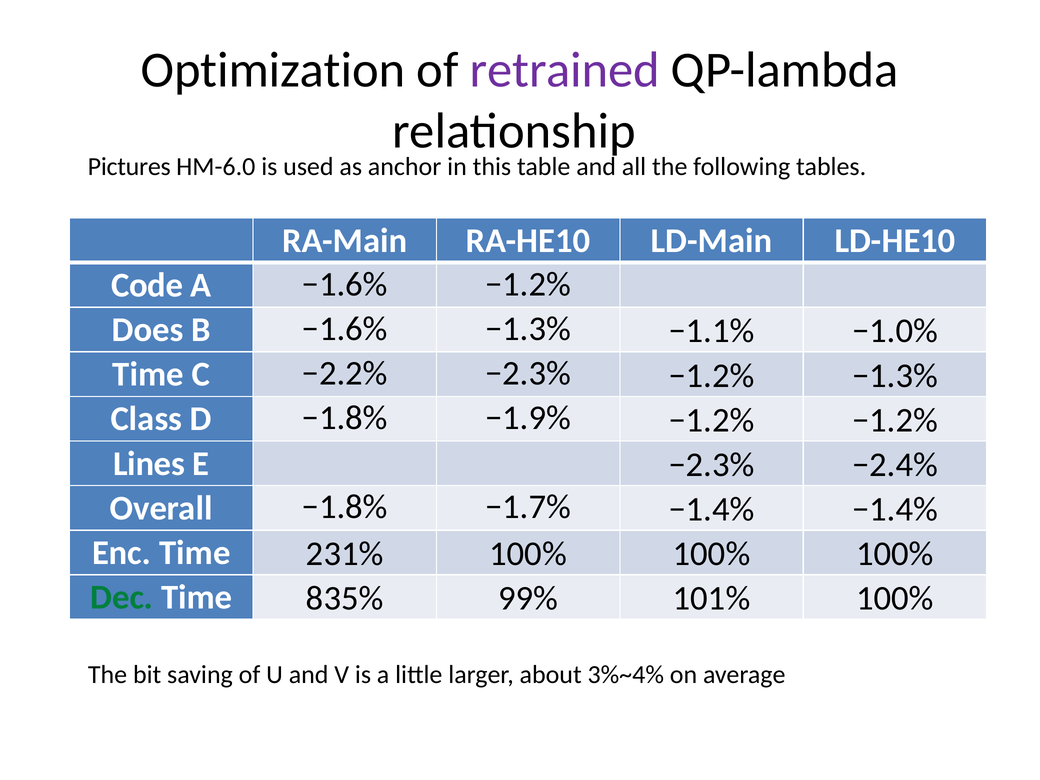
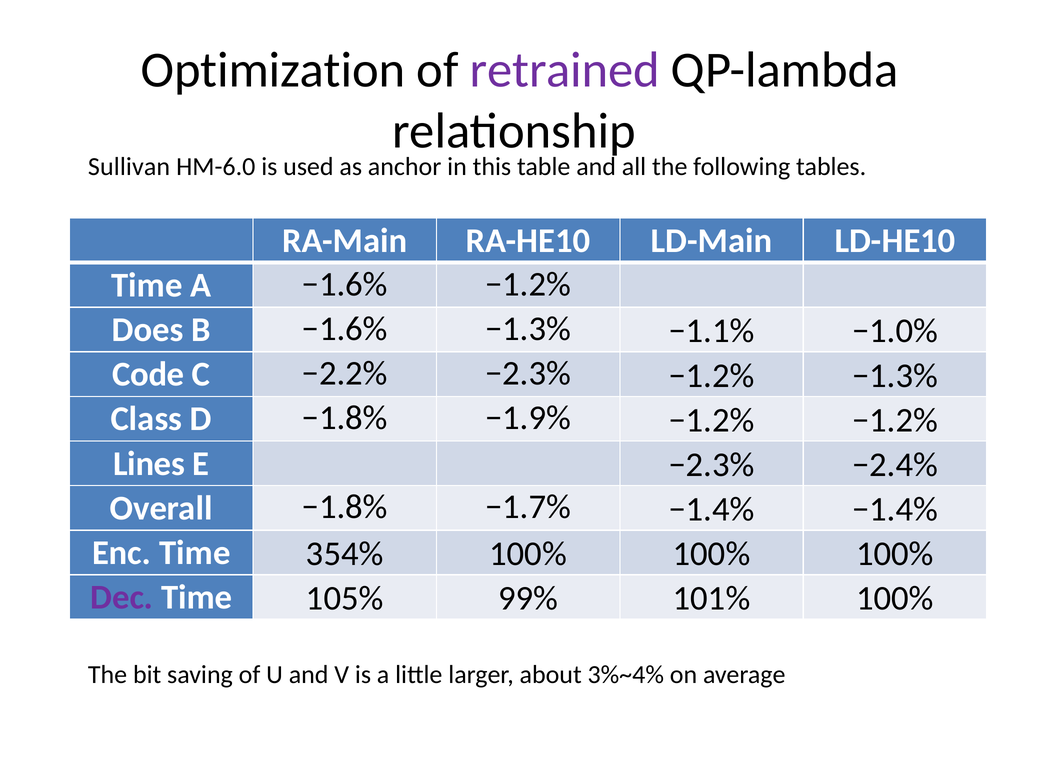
Pictures: Pictures -> Sullivan
Code at (147, 285): Code -> Time
Time at (148, 374): Time -> Code
231%: 231% -> 354%
Dec colour: green -> purple
835%: 835% -> 105%
